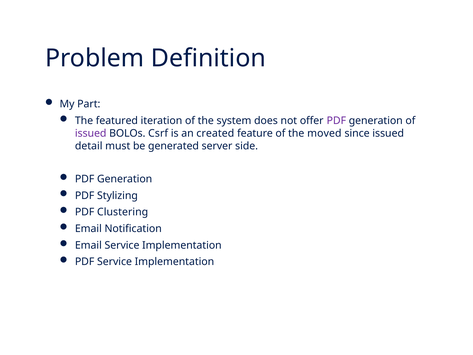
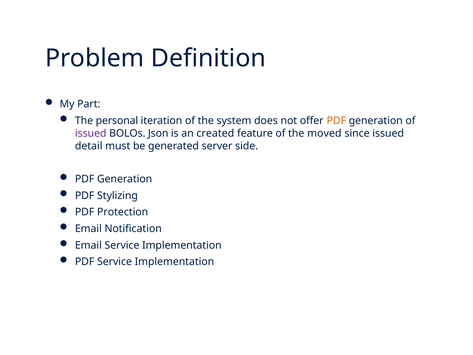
featured: featured -> personal
PDF at (336, 121) colour: purple -> orange
Csrf: Csrf -> Json
Clustering: Clustering -> Protection
